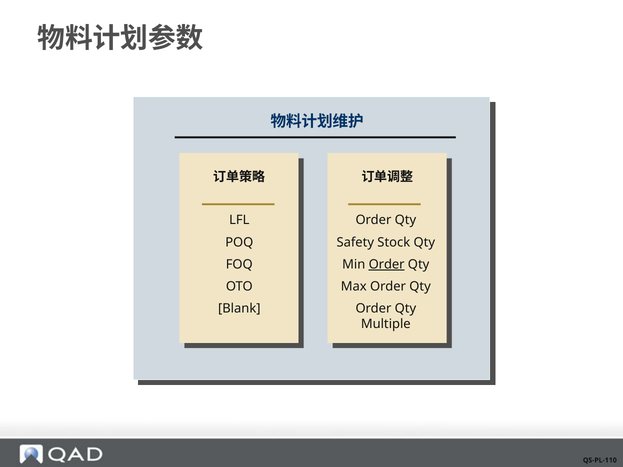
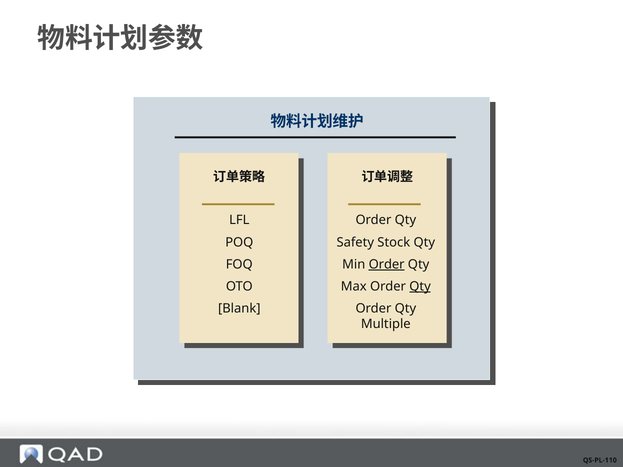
Qty at (420, 287) underline: none -> present
